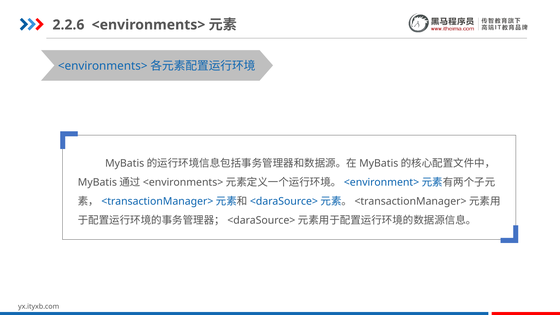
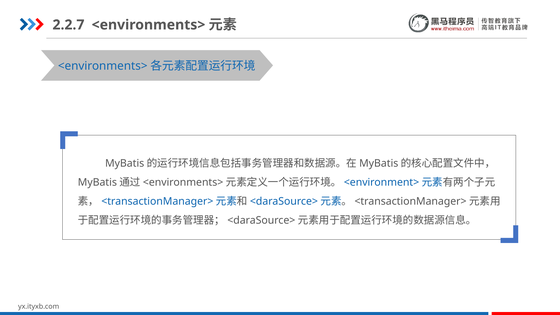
2.2.6: 2.2.6 -> 2.2.7
